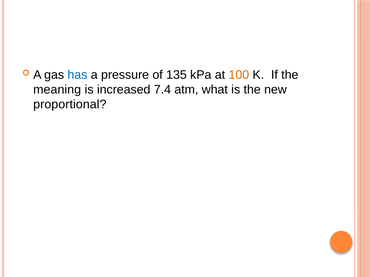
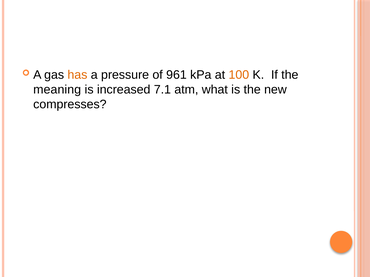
has colour: blue -> orange
135: 135 -> 961
7.4: 7.4 -> 7.1
proportional: proportional -> compresses
